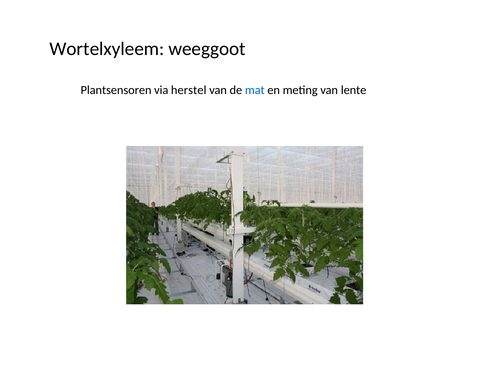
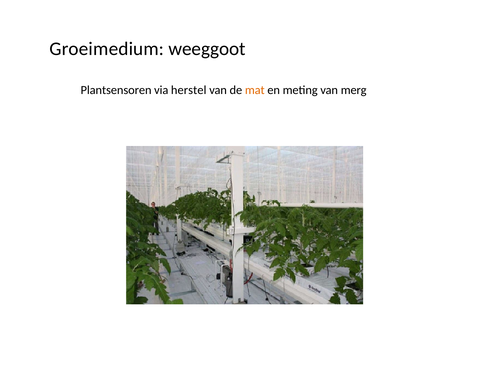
Wortelxyleem: Wortelxyleem -> Groeimedium
mat colour: blue -> orange
lente: lente -> merg
